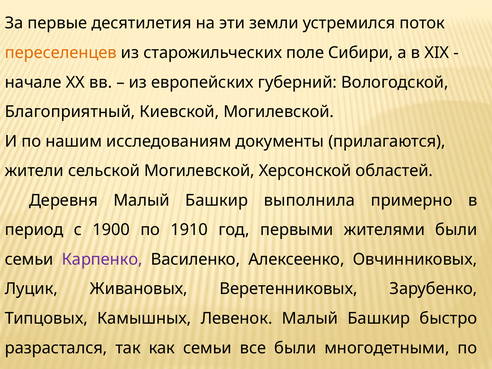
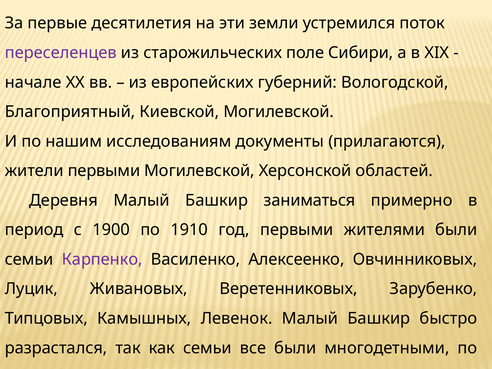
переселенцев colour: orange -> purple
жители сельской: сельской -> первыми
выполнила: выполнила -> заниматься
